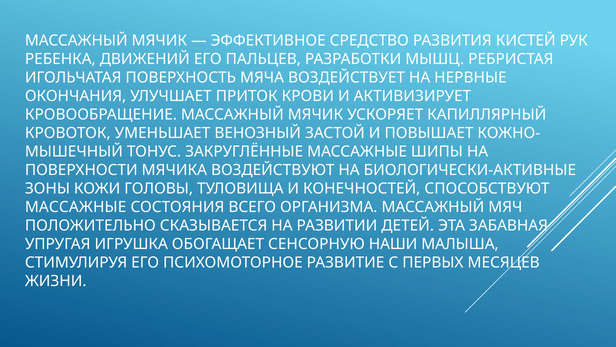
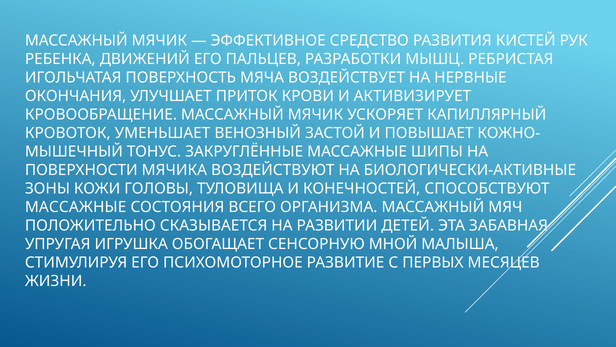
НАШИ: НАШИ -> МНОЙ
